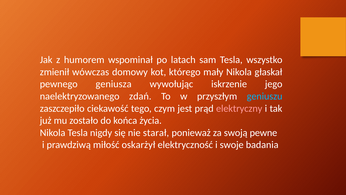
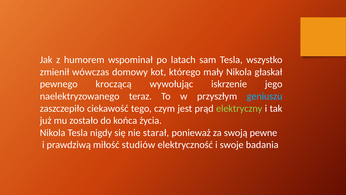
geniusza: geniusza -> kroczącą
zdań: zdań -> teraz
elektryczny colour: pink -> light green
oskarżył: oskarżył -> studiów
